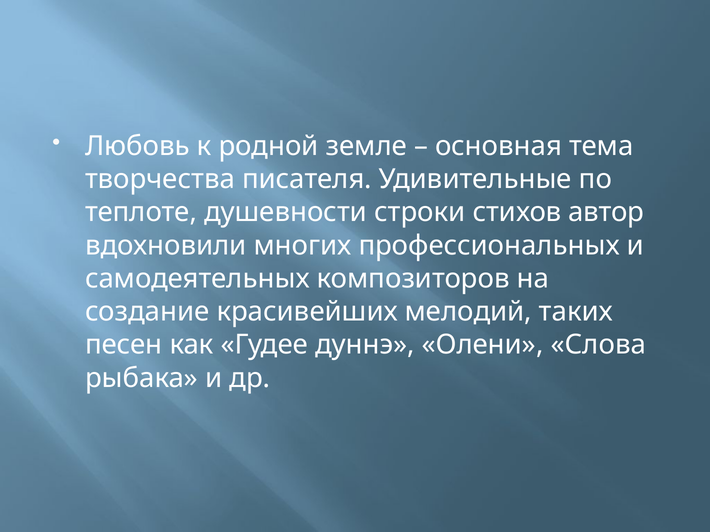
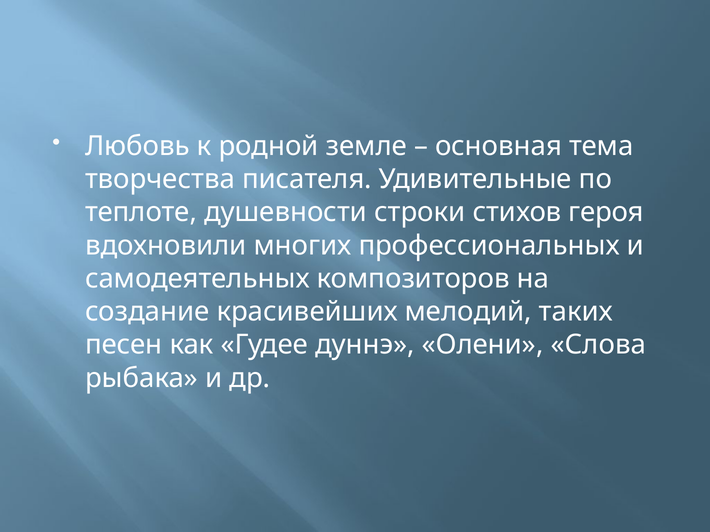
автор: автор -> героя
